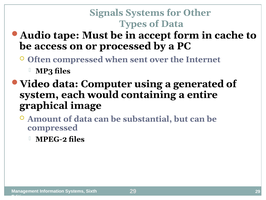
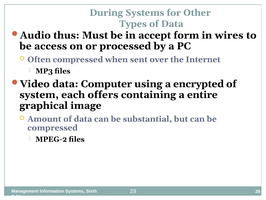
Signals: Signals -> During
tape: tape -> thus
cache: cache -> wires
generated: generated -> encrypted
would: would -> offers
